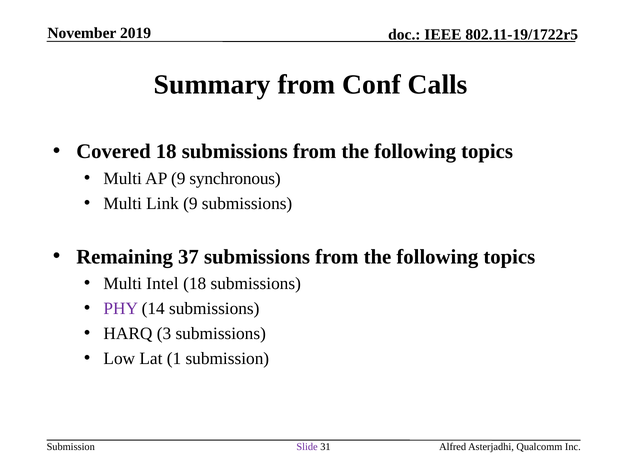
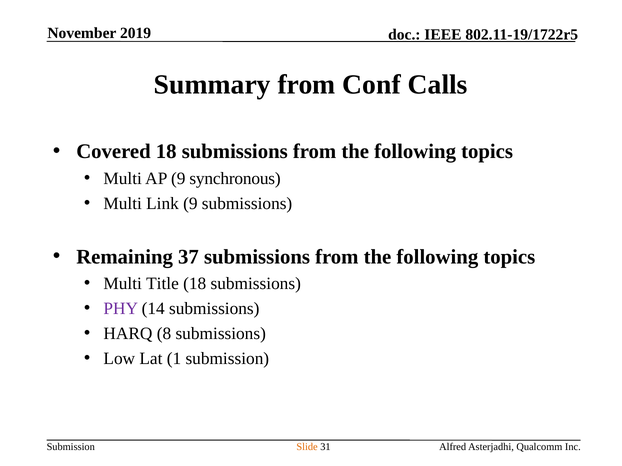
Intel: Intel -> Title
3: 3 -> 8
Slide colour: purple -> orange
